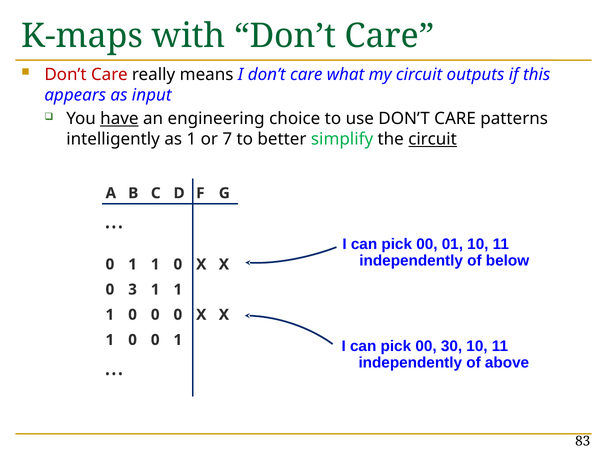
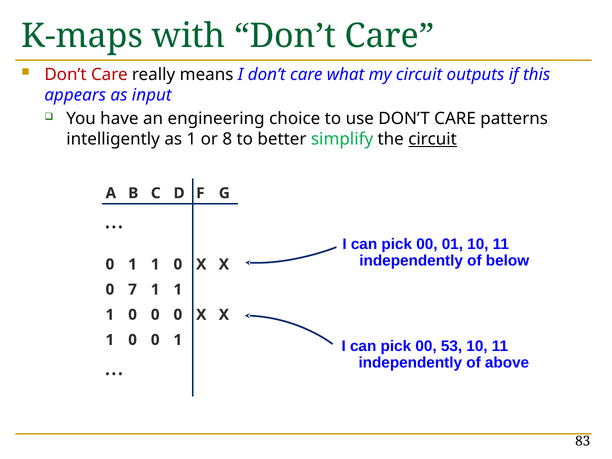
have underline: present -> none
7: 7 -> 8
3: 3 -> 7
30: 30 -> 53
